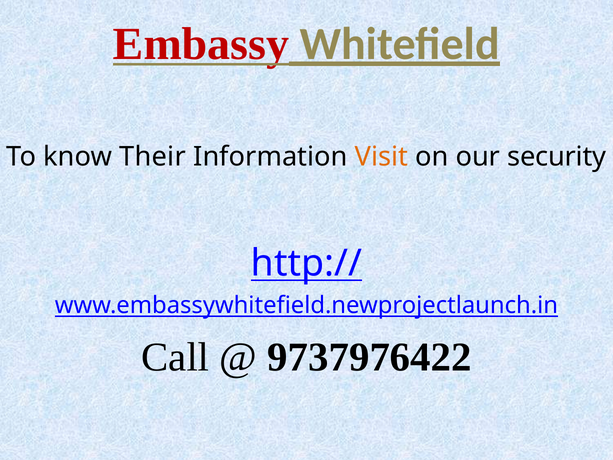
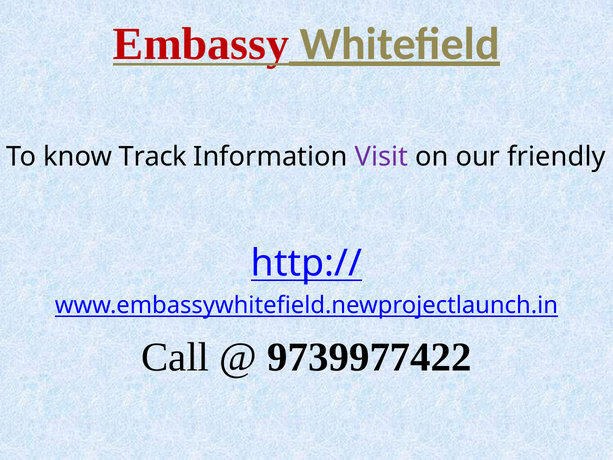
Their: Their -> Track
Visit colour: orange -> purple
security: security -> friendly
9737976422: 9737976422 -> 9739977422
